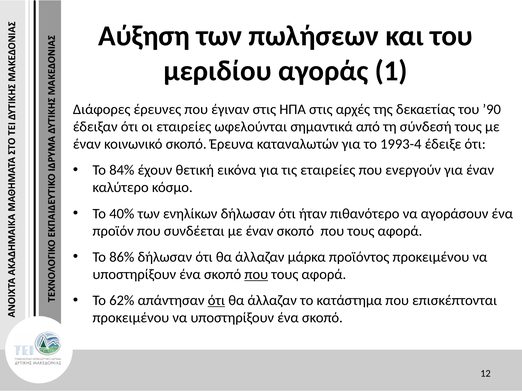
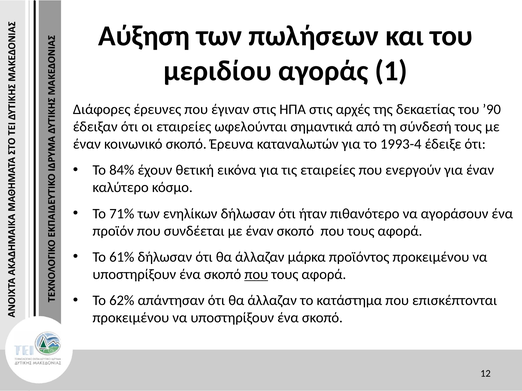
40%: 40% -> 71%
86%: 86% -> 61%
ότι at (216, 301) underline: present -> none
